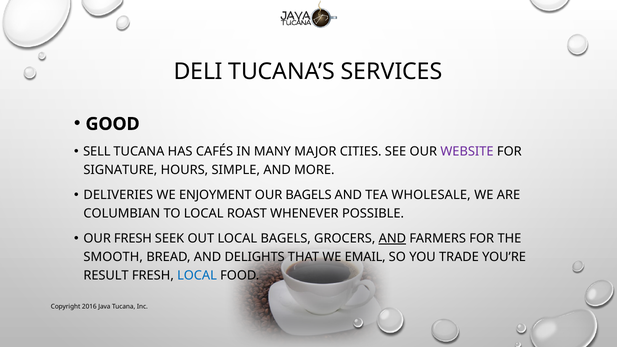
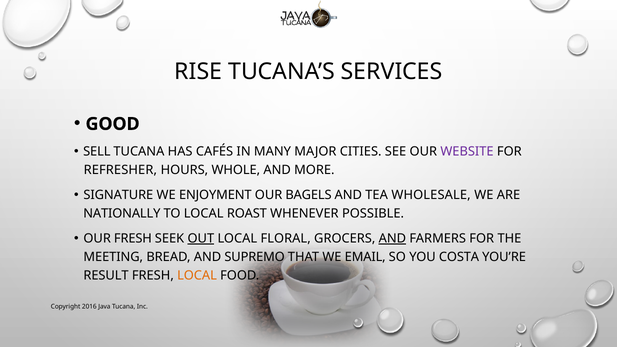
DELI: DELI -> RISE
SIGNATURE: SIGNATURE -> REFRESHER
SIMPLE: SIMPLE -> WHOLE
DELIVERIES: DELIVERIES -> SIGNATURE
COLUMBIAN: COLUMBIAN -> NATIONALLY
OUT underline: none -> present
LOCAL BAGELS: BAGELS -> FLORAL
SMOOTH: SMOOTH -> MEETING
DELIGHTS: DELIGHTS -> SUPREMO
TRADE: TRADE -> COSTA
LOCAL at (197, 276) colour: blue -> orange
